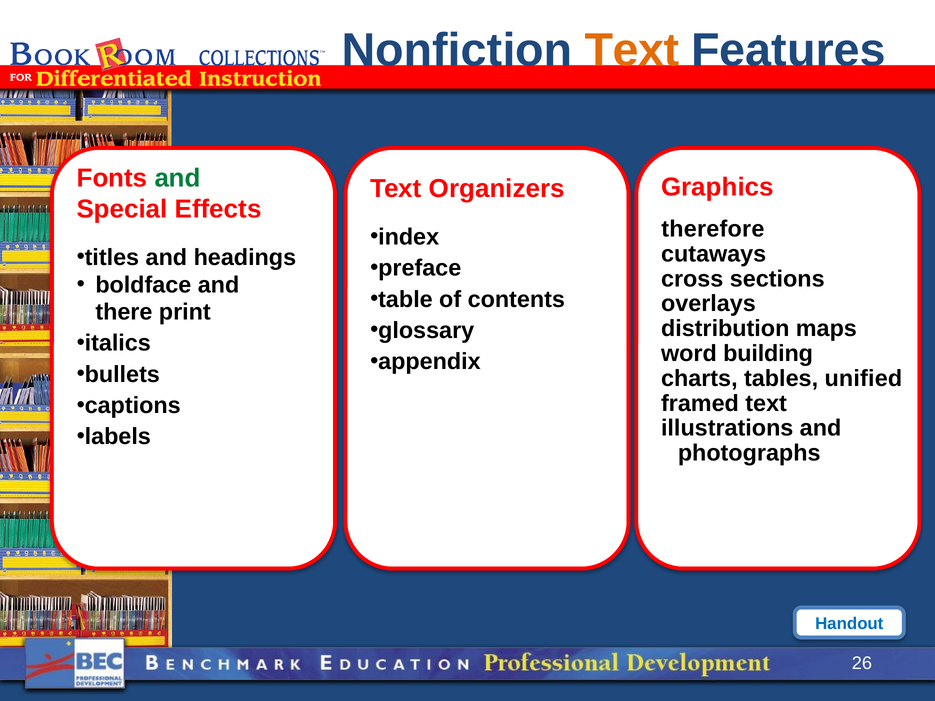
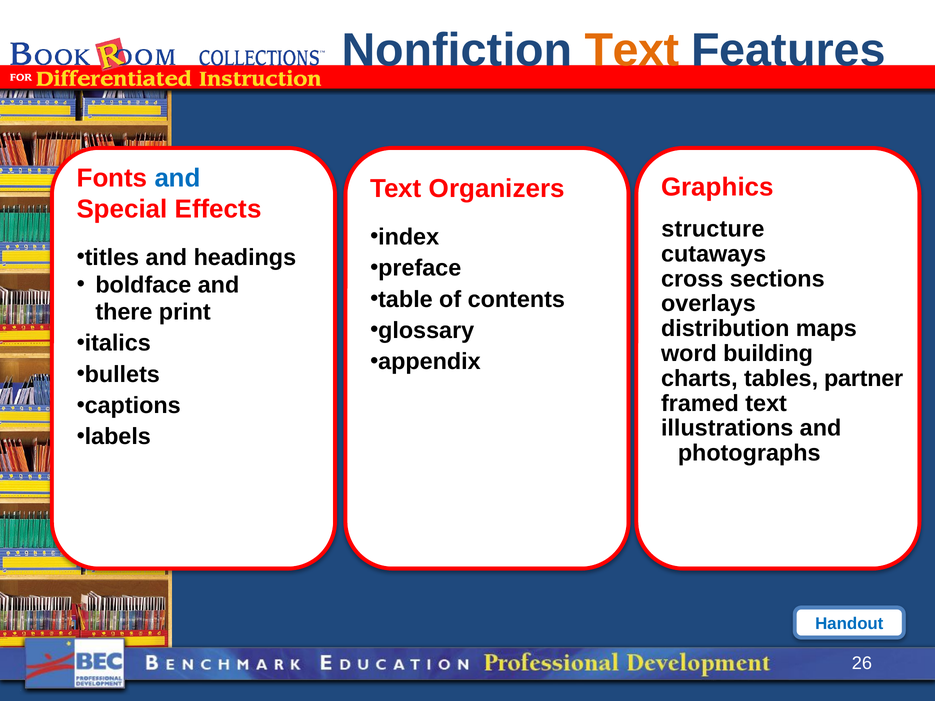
and at (178, 178) colour: green -> blue
therefore: therefore -> structure
unified: unified -> partner
